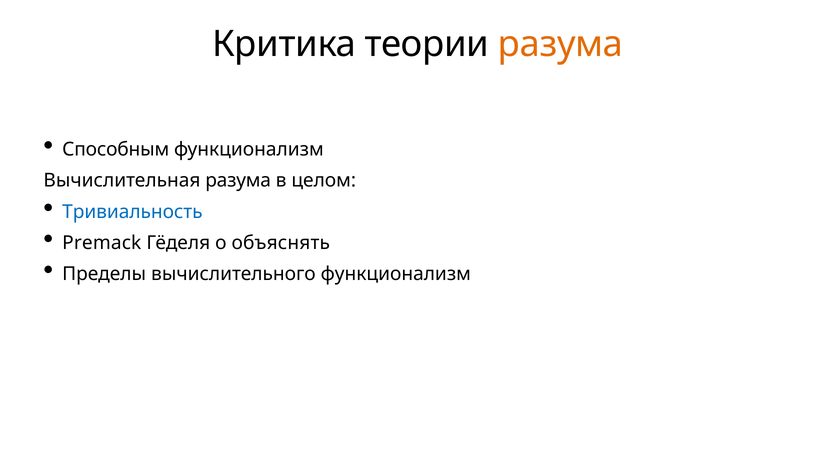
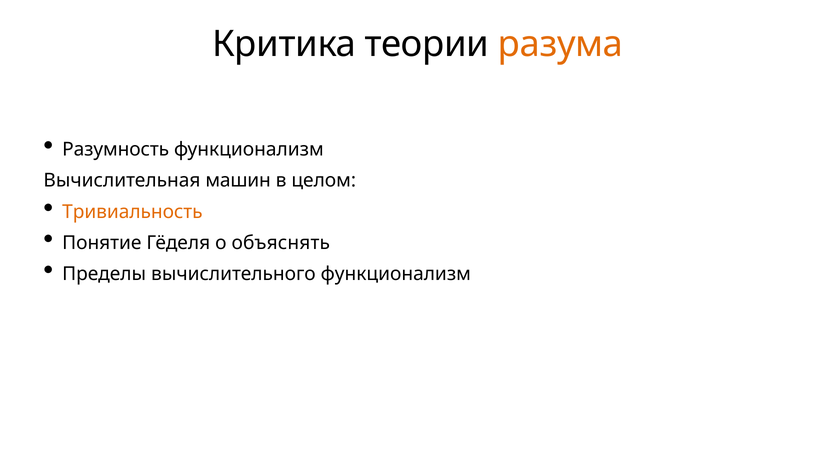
Способным: Способным -> Разумность
Вычислительная разума: разума -> машин
Тривиальность colour: blue -> orange
Premack: Premack -> Понятие
